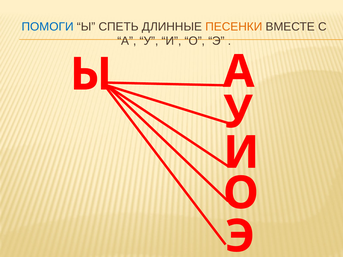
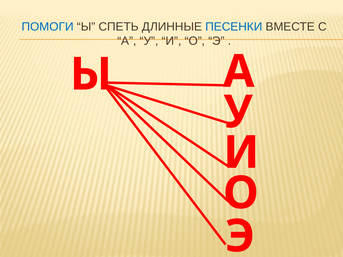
ПЕСЕНКИ colour: orange -> blue
